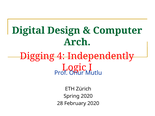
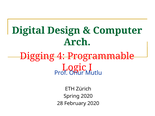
Independently: Independently -> Programmable
